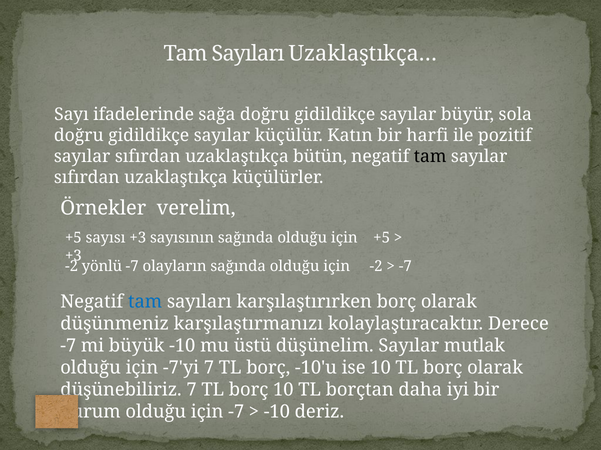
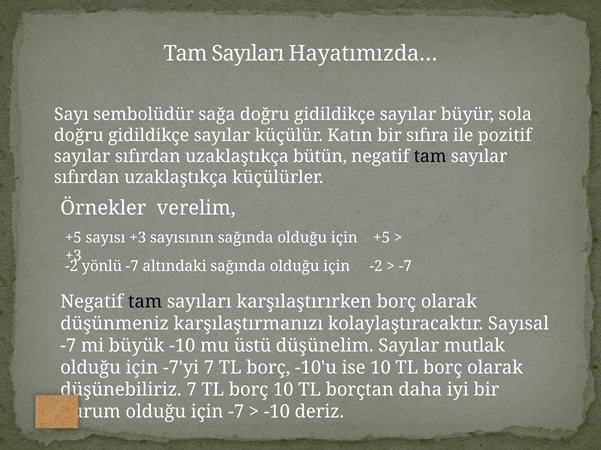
Uzaklaştıkça…: Uzaklaştıkça… -> Hayatımızda…
ifadelerinde: ifadelerinde -> sembolüdür
harfi: harfi -> sıfıra
olayların: olayların -> altındaki
tam at (145, 302) colour: blue -> black
Derece: Derece -> Sayısal
